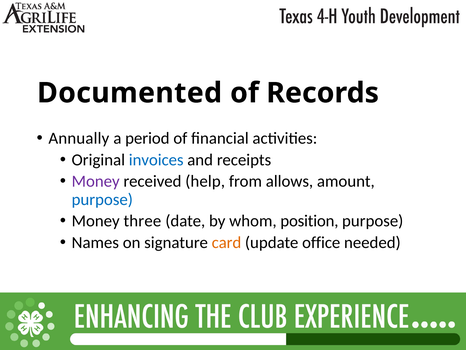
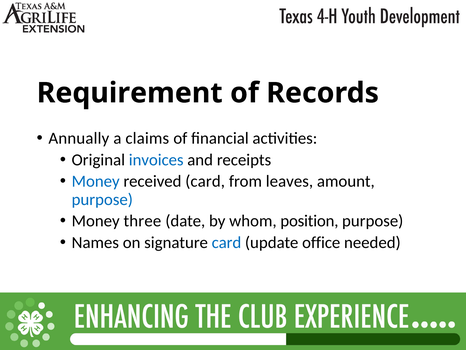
Documented: Documented -> Requirement
period: period -> claims
Money at (96, 181) colour: purple -> blue
received help: help -> card
allows: allows -> leaves
card at (226, 242) colour: orange -> blue
